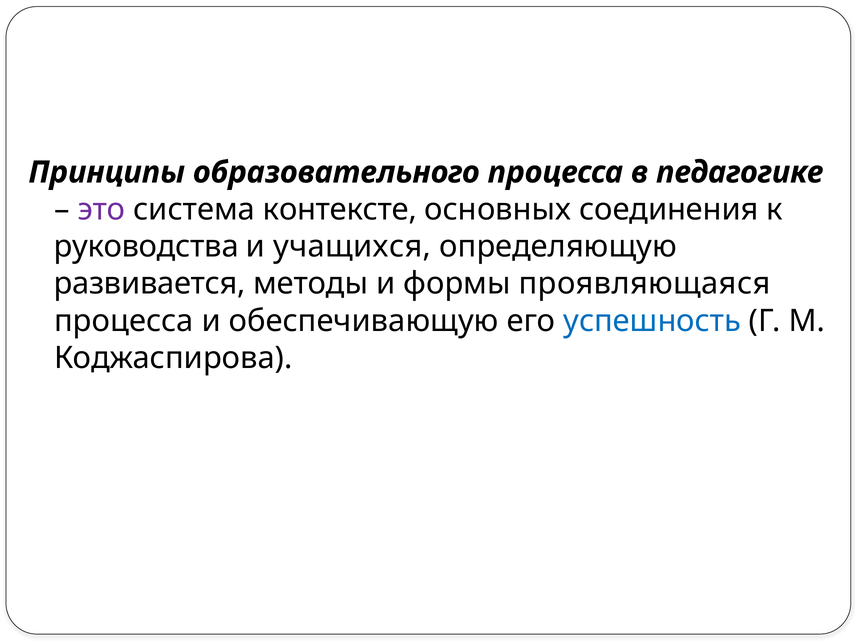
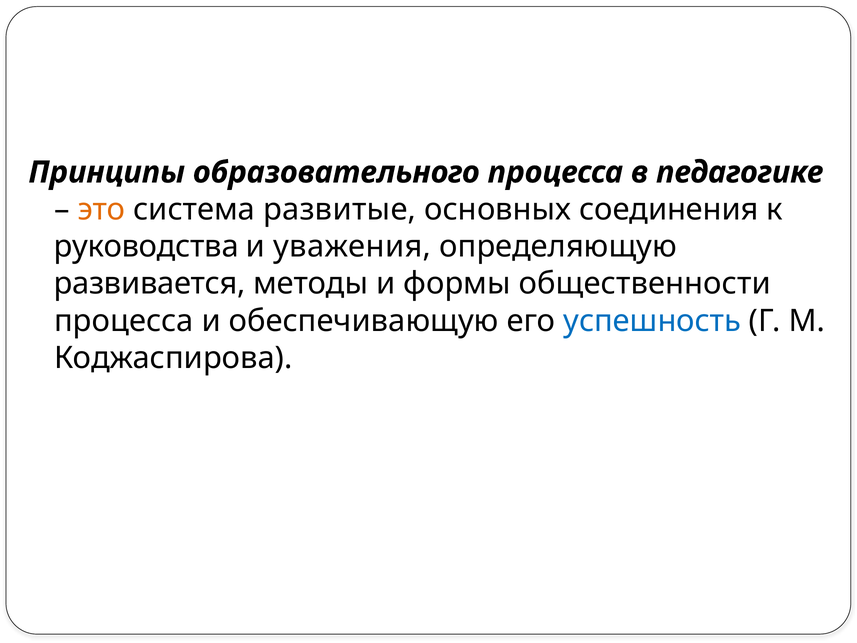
это colour: purple -> orange
контексте: контексте -> развитые
учащихся: учащихся -> уважения
проявляющаяся: проявляющаяся -> общественности
